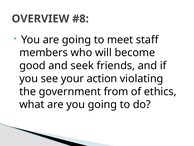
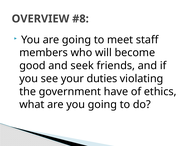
action: action -> duties
from: from -> have
